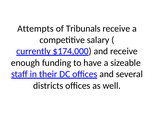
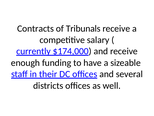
Attempts: Attempts -> Contracts
